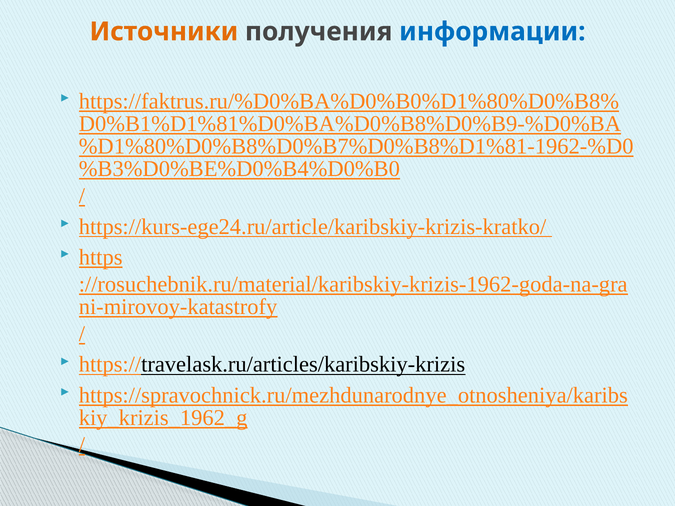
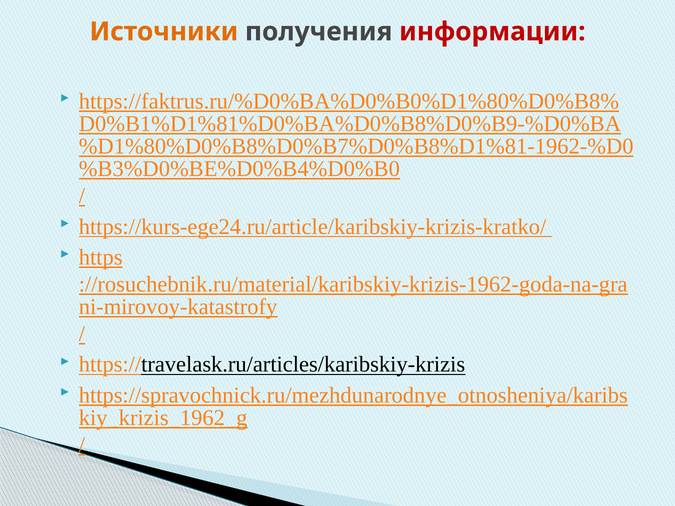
информации colour: blue -> red
